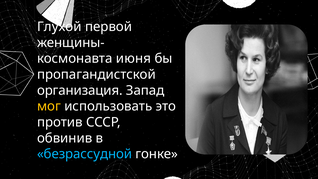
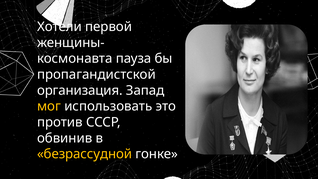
Глухой: Глухой -> Хотели
июня: июня -> пауза
безрассудной colour: light blue -> yellow
